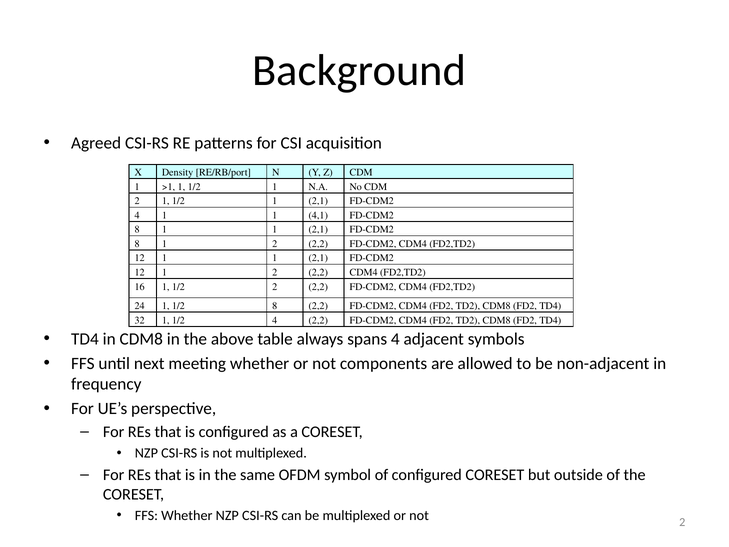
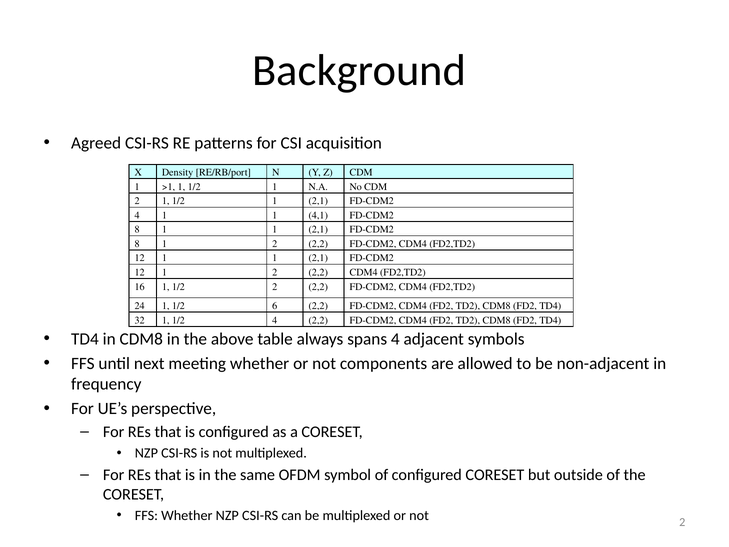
1/2 8: 8 -> 6
